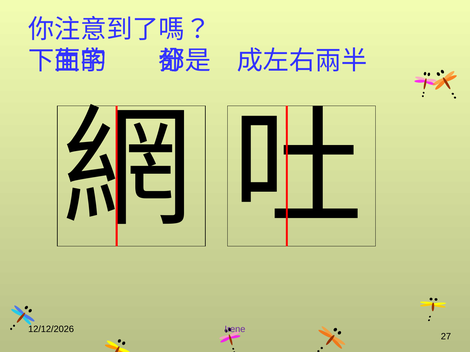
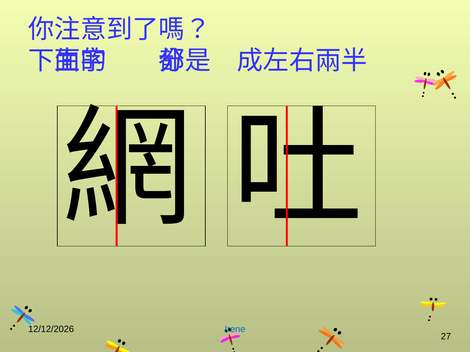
Irene colour: purple -> blue
